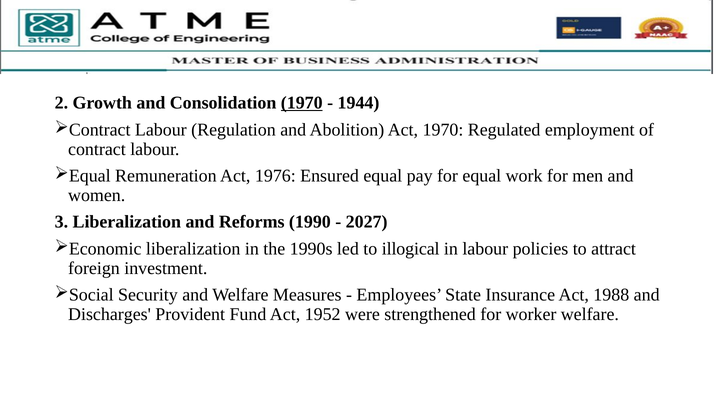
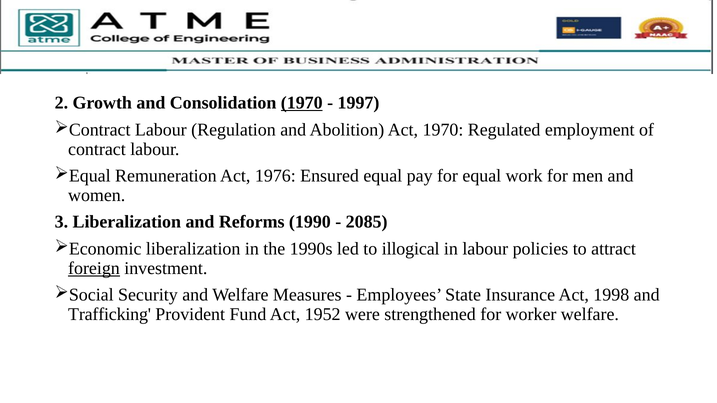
1944: 1944 -> 1997
2027: 2027 -> 2085
foreign underline: none -> present
1988: 1988 -> 1998
Discharges: Discharges -> Trafficking
